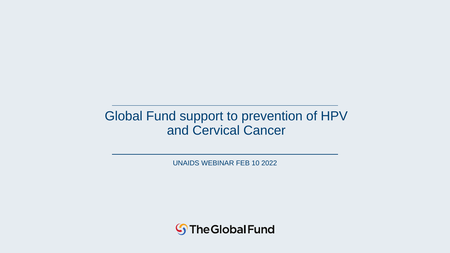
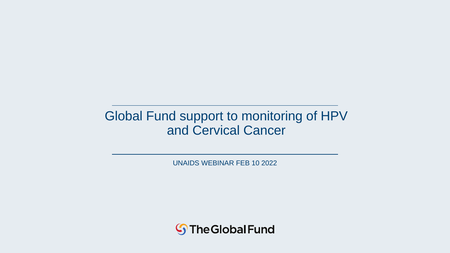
prevention: prevention -> monitoring
